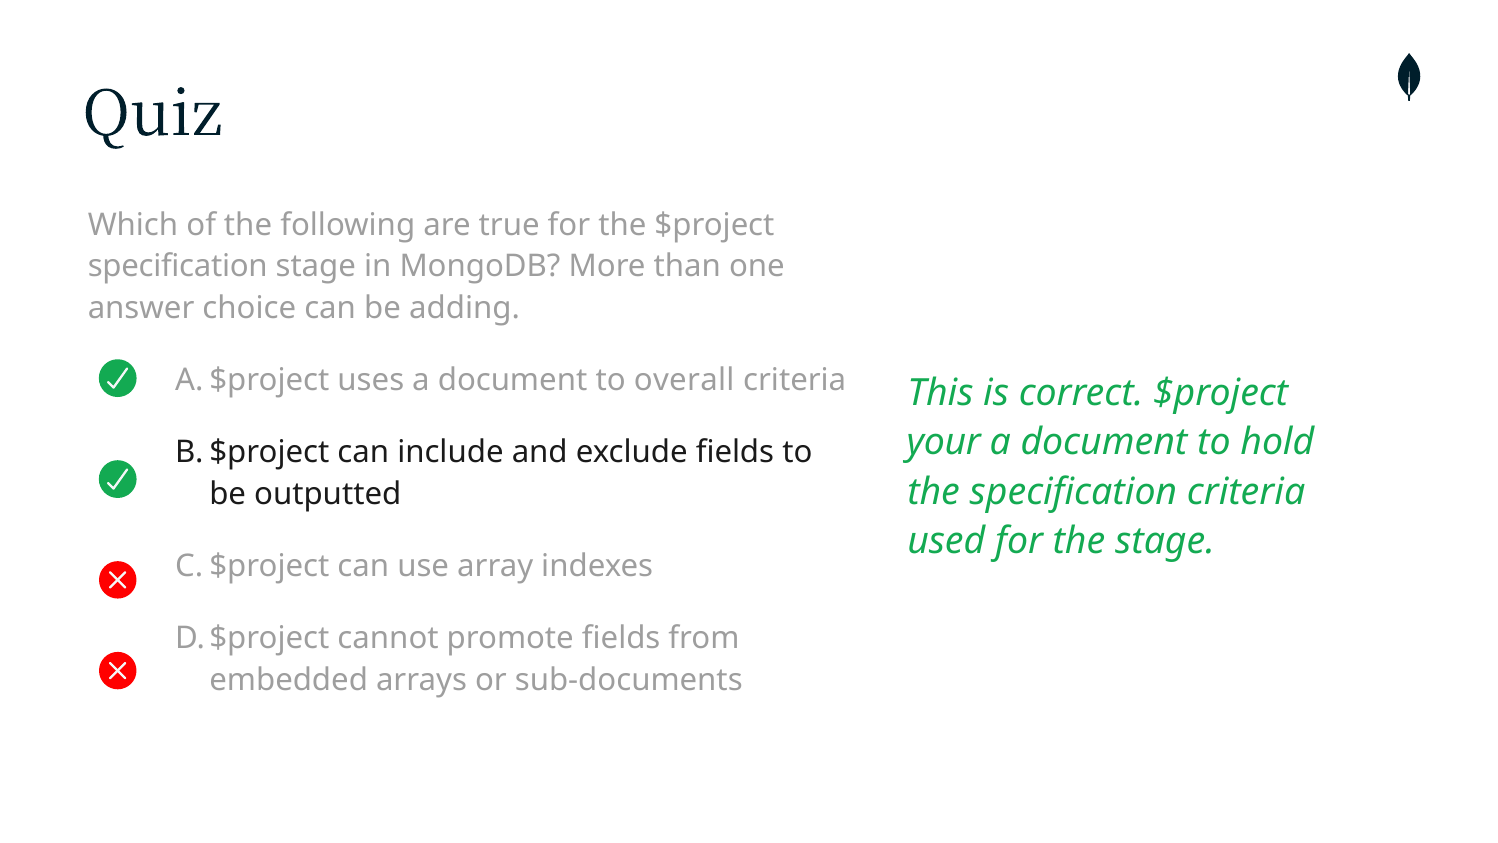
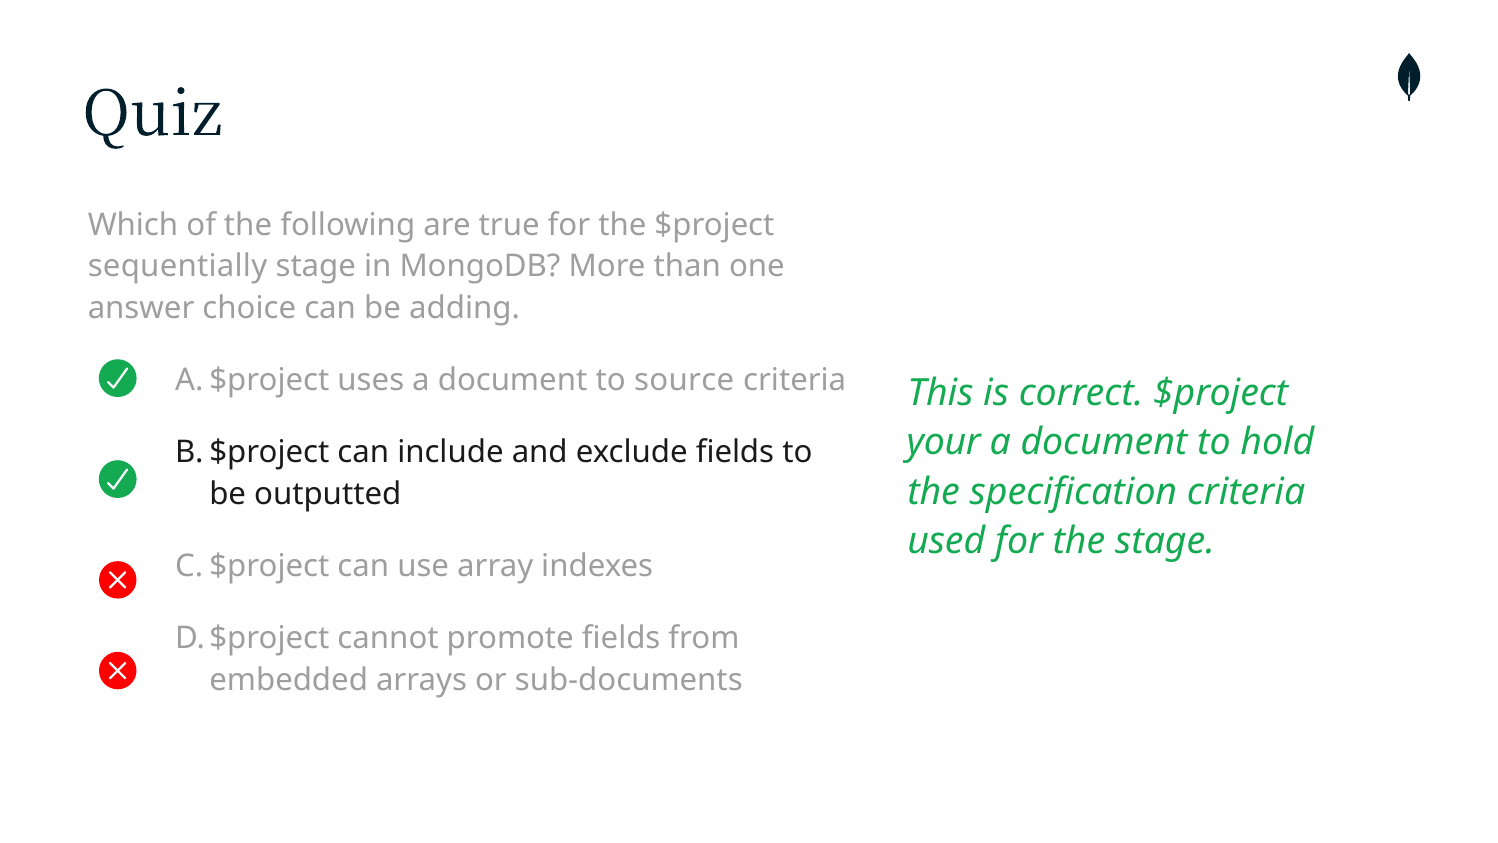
specification at (178, 267): specification -> sequentially
overall: overall -> source
